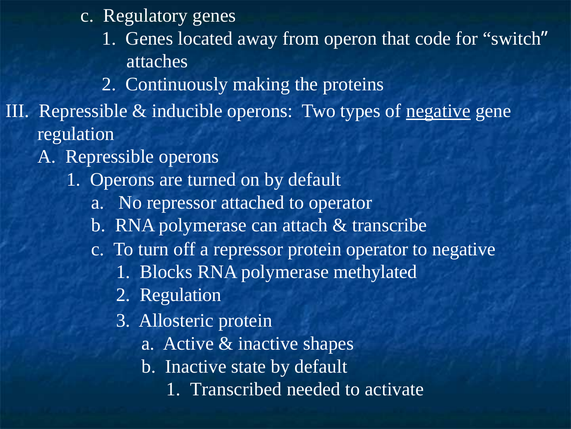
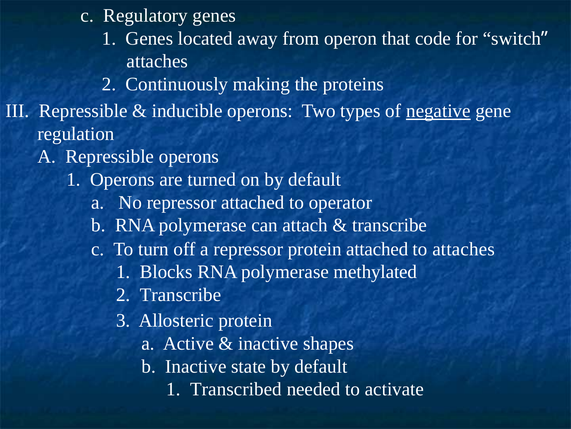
protein operator: operator -> attached
to negative: negative -> attaches
2 Regulation: Regulation -> Transcribe
